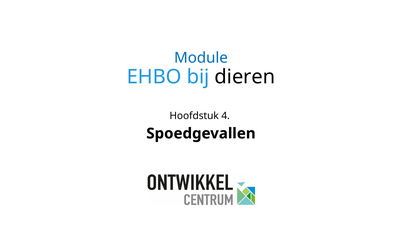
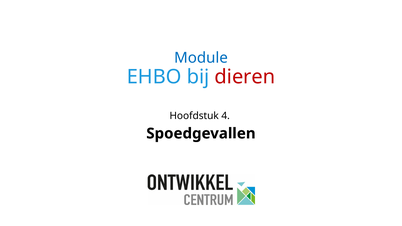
dieren colour: black -> red
